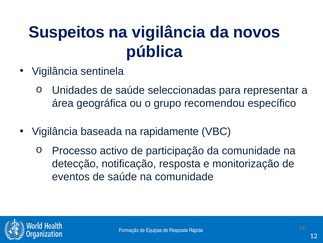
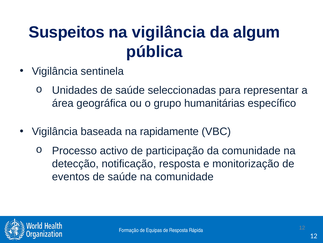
novos: novos -> algum
recomendou: recomendou -> humanitárias
